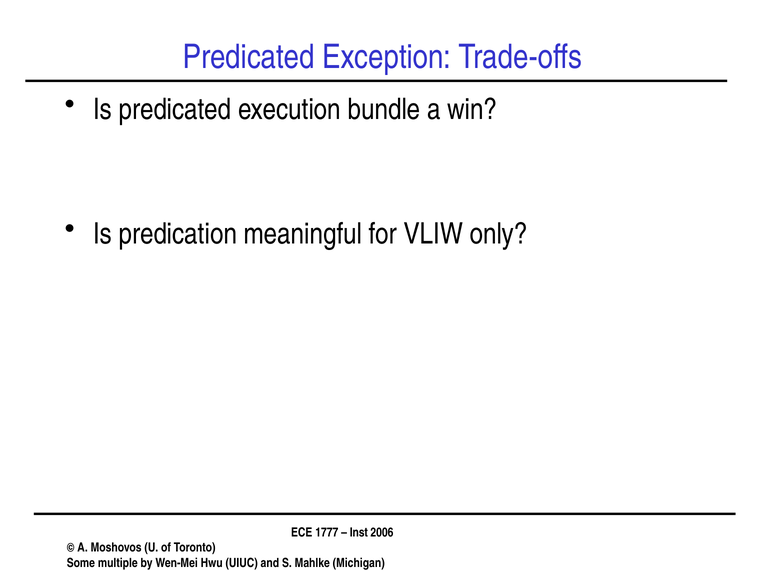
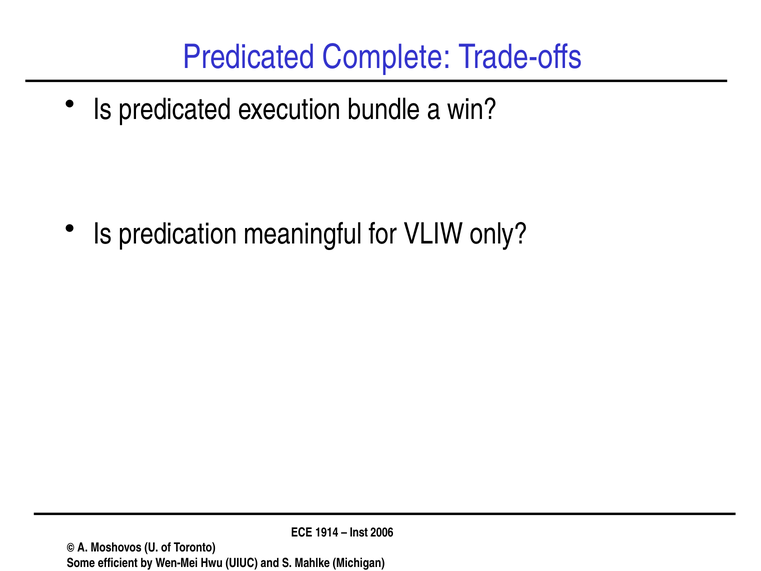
Exception: Exception -> Complete
1777: 1777 -> 1914
multiple: multiple -> efficient
